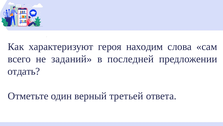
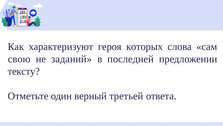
находим: находим -> которых
всего: всего -> свою
отдать: отдать -> тексту
